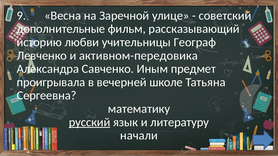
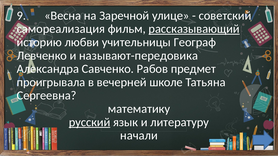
дополнительные: дополнительные -> самореализация
рассказывающий underline: none -> present
активном-передовика: активном-передовика -> называют-передовика
Иным: Иным -> Рабов
